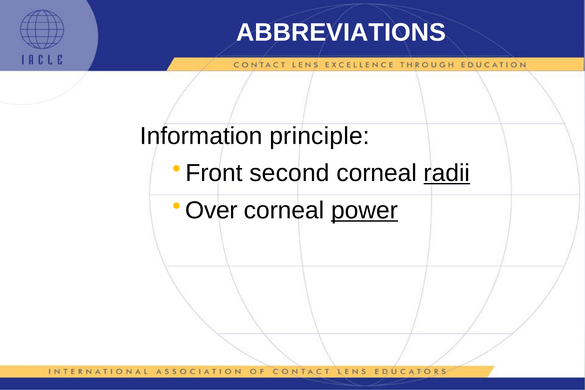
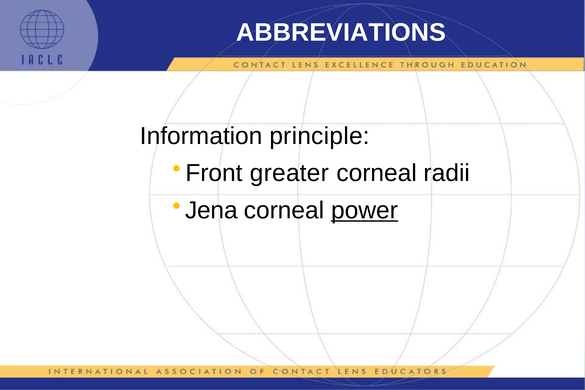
second: second -> greater
radii underline: present -> none
Over: Over -> Jena
